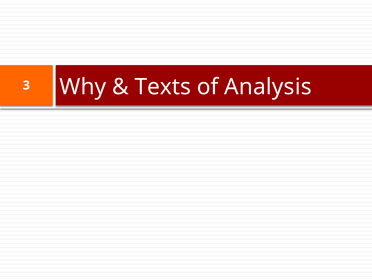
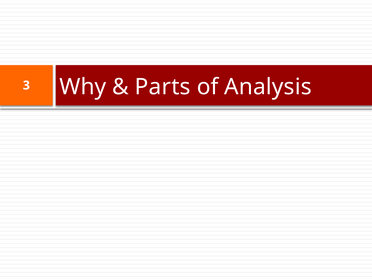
Texts: Texts -> Parts
